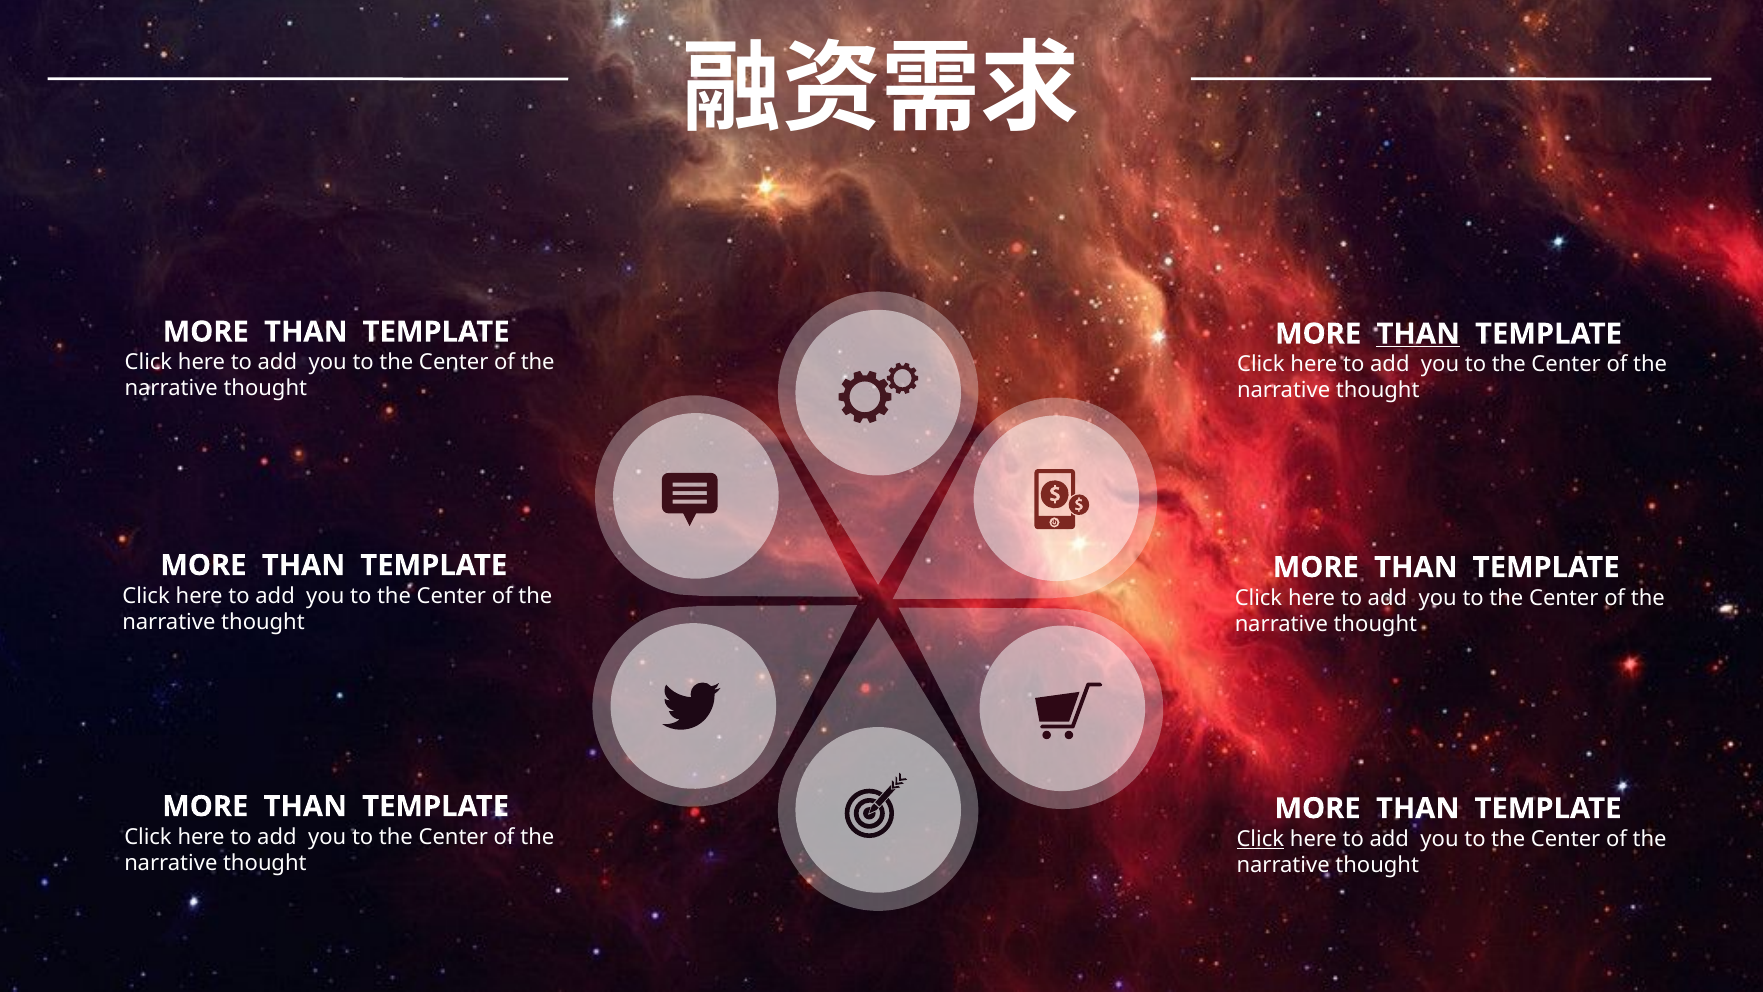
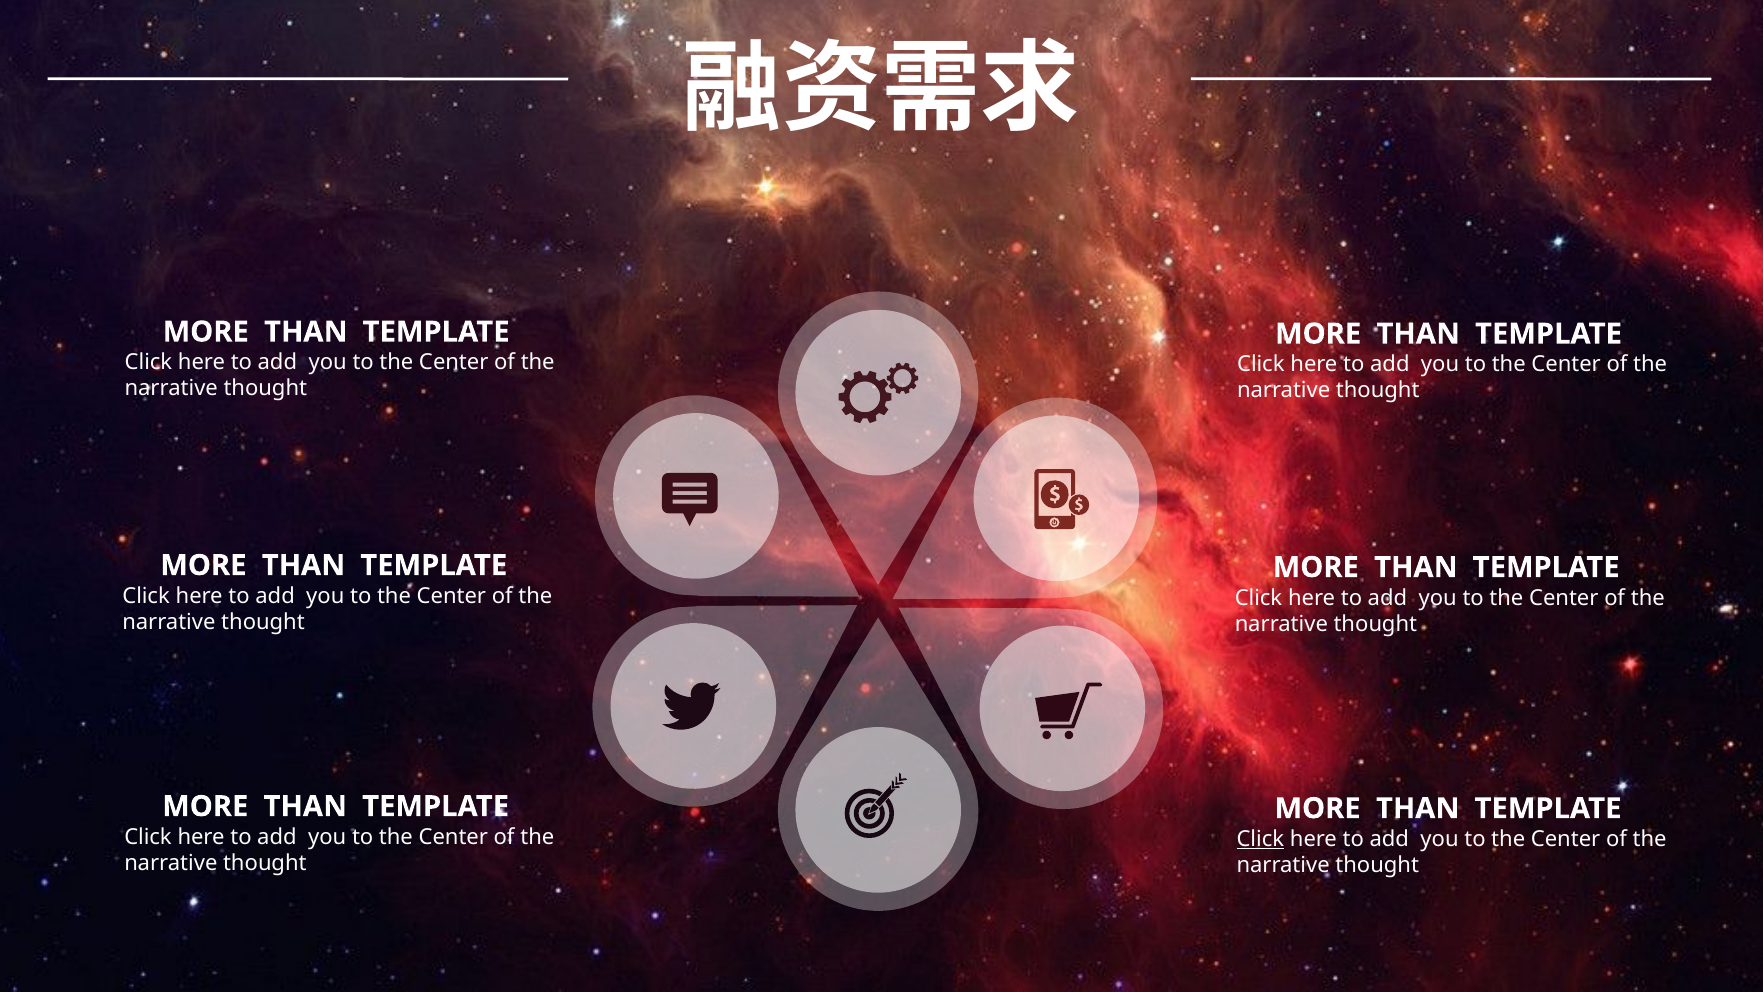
THAN at (1418, 334) underline: present -> none
